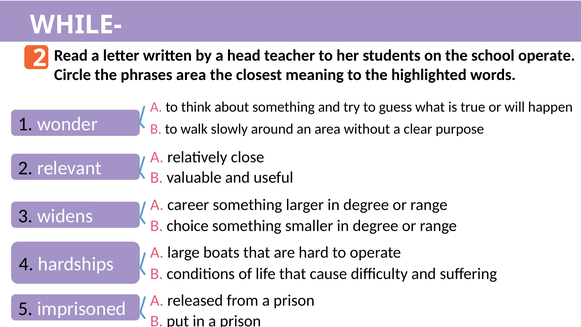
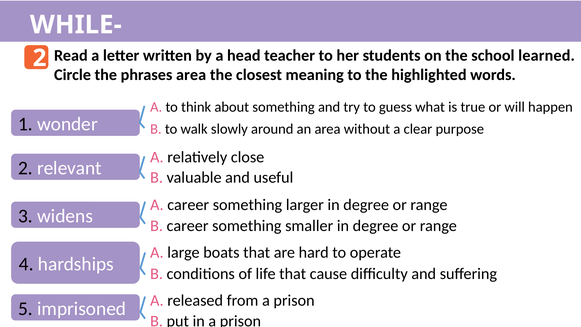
school operate: operate -> learned
B choice: choice -> career
